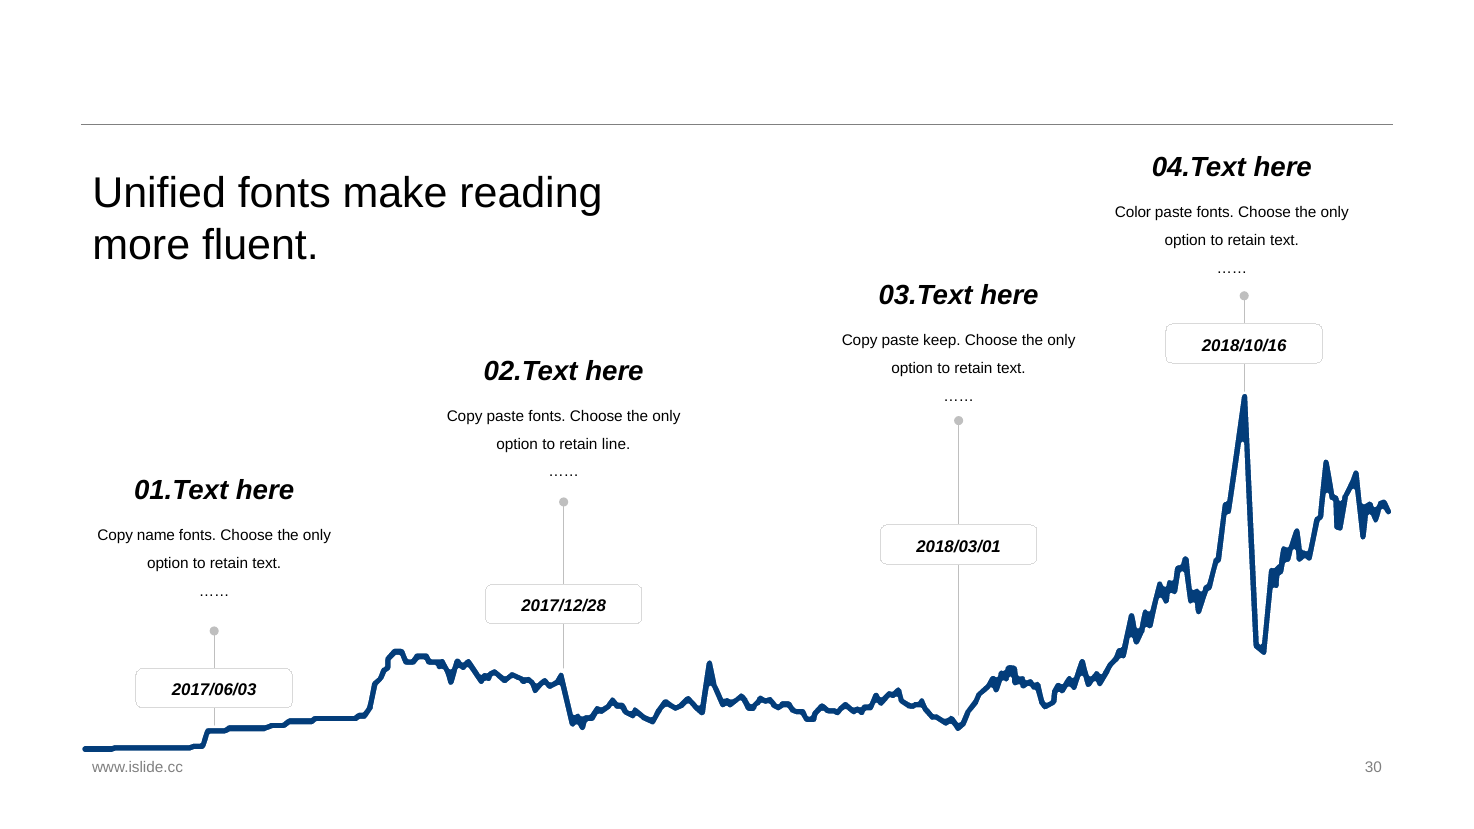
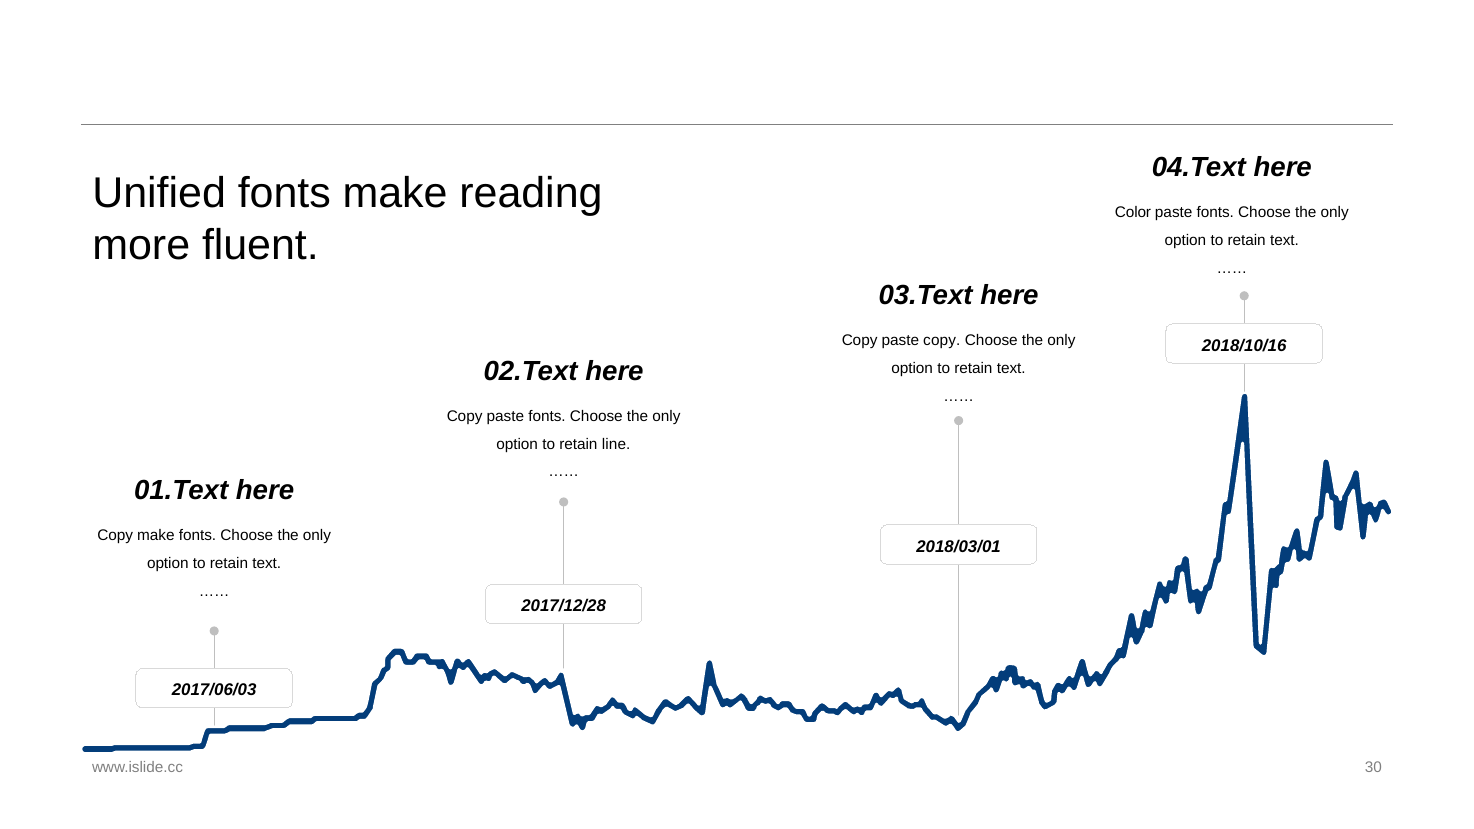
paste keep: keep -> copy
Copy name: name -> make
